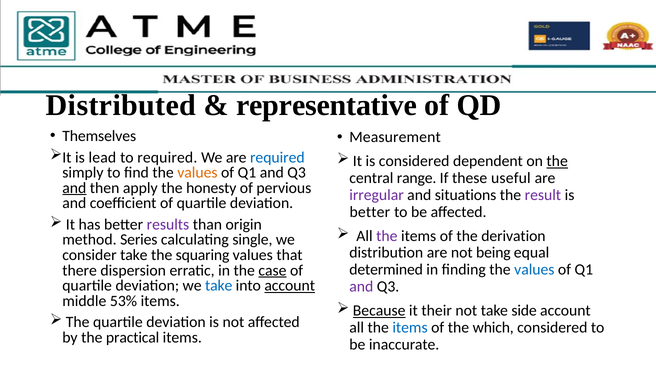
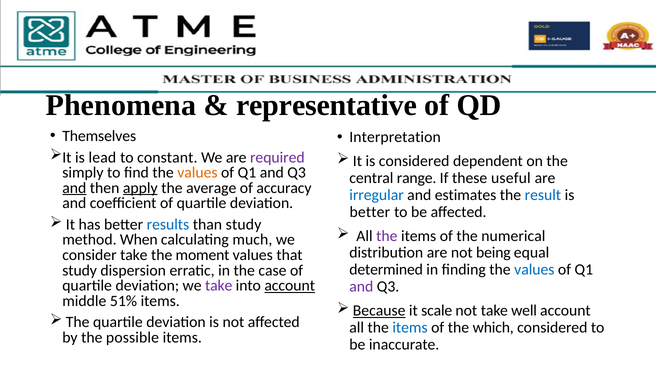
Distributed: Distributed -> Phenomena
Measurement: Measurement -> Interpretation
to required: required -> constant
required at (277, 157) colour: blue -> purple
the at (557, 161) underline: present -> none
apply underline: none -> present
honesty: honesty -> average
pervious: pervious -> accuracy
irregular colour: purple -> blue
situations: situations -> estimates
result colour: purple -> blue
results colour: purple -> blue
than origin: origin -> study
derivation: derivation -> numerical
Series: Series -> When
single: single -> much
squaring: squaring -> moment
there at (80, 270): there -> study
case underline: present -> none
take at (219, 286) colour: blue -> purple
53%: 53% -> 51%
their: their -> scale
side: side -> well
practical: practical -> possible
